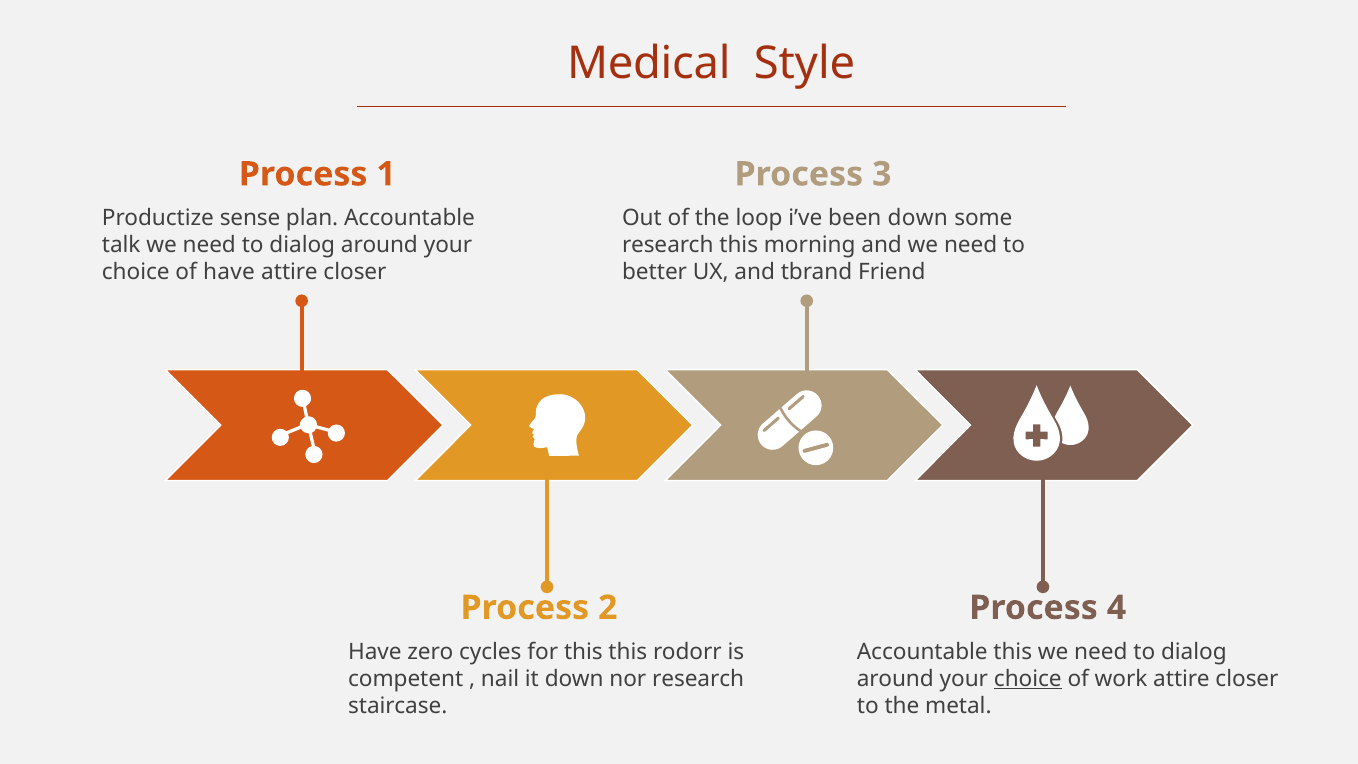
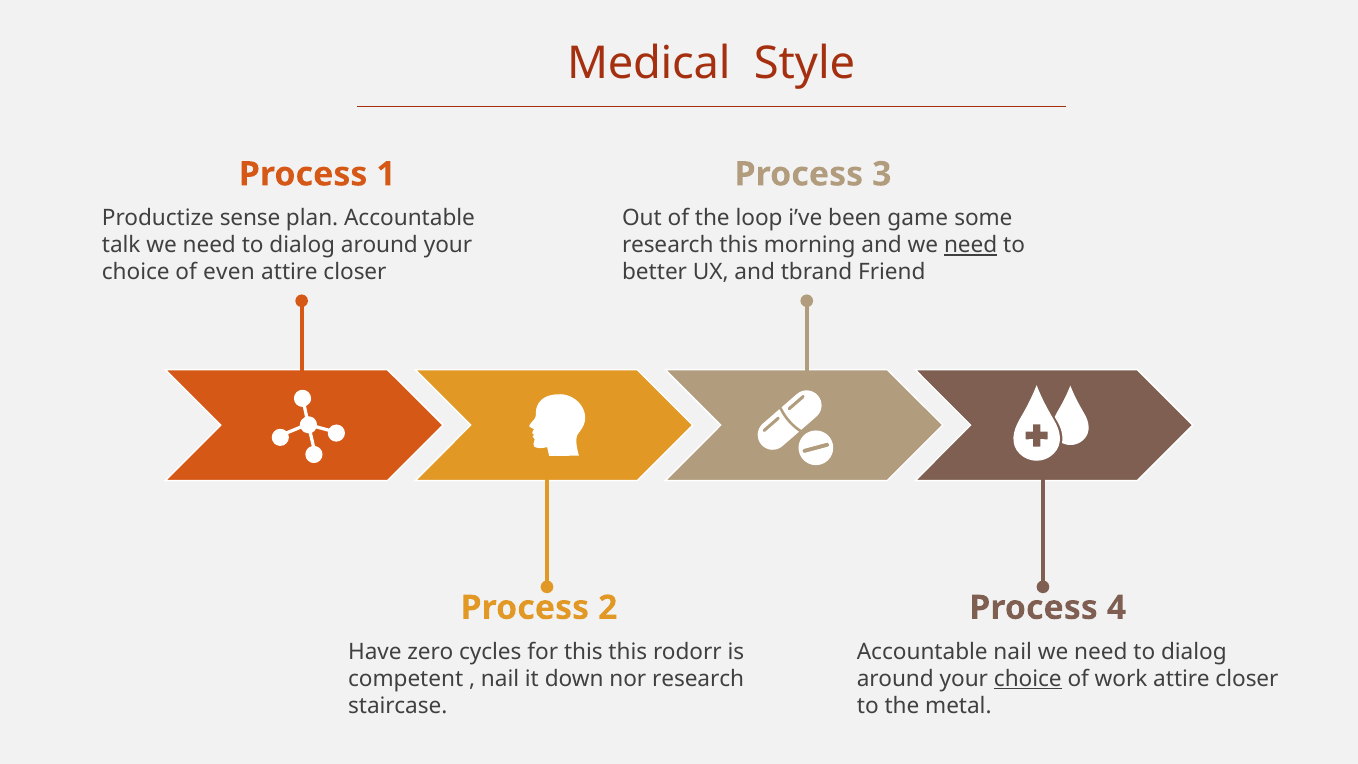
been down: down -> game
need at (971, 245) underline: none -> present
of have: have -> even
Accountable this: this -> nail
